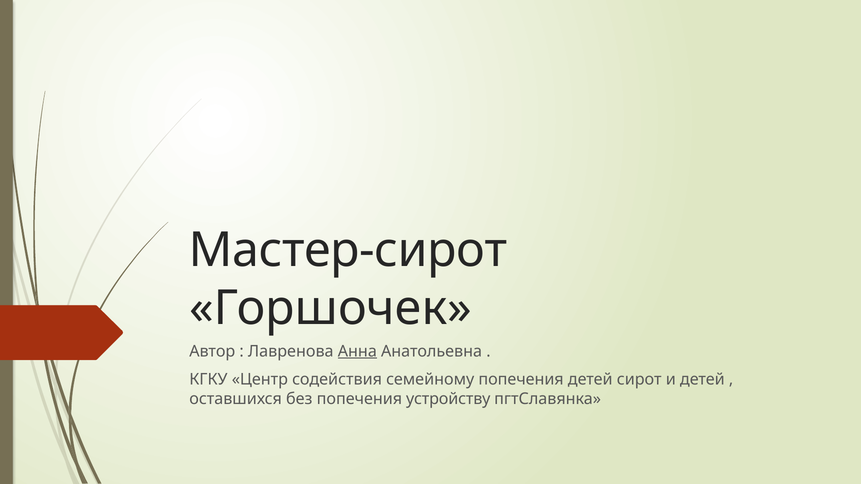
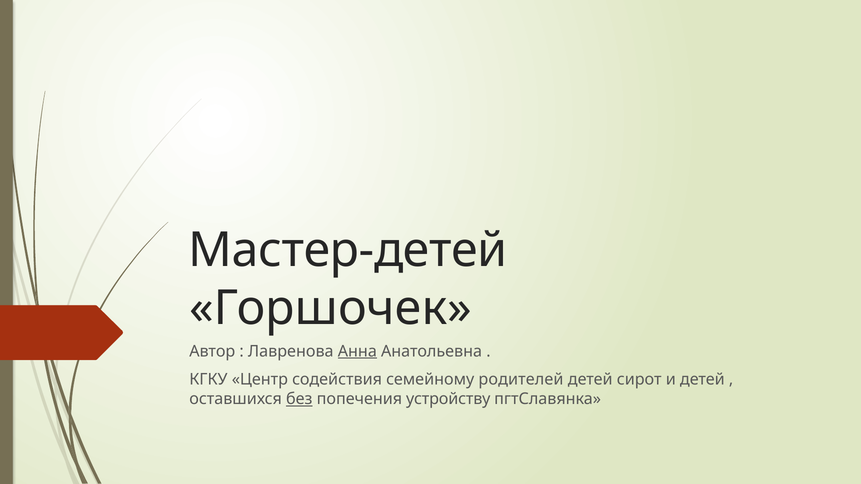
Мастер-сирот: Мастер-сирот -> Мастер-детей
семейному попечения: попечения -> родителей
без underline: none -> present
